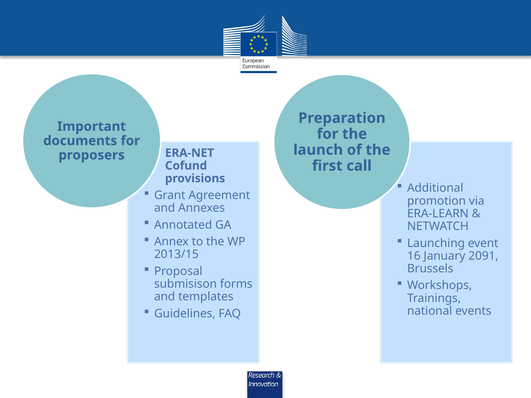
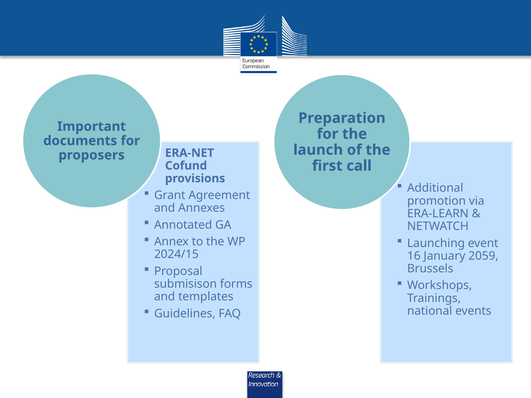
2013/15: 2013/15 -> 2024/15
2091: 2091 -> 2059
